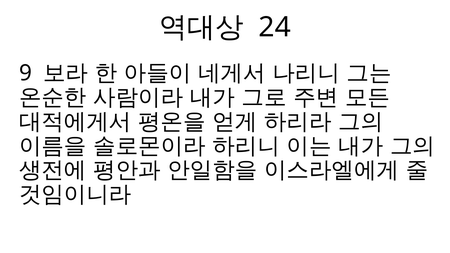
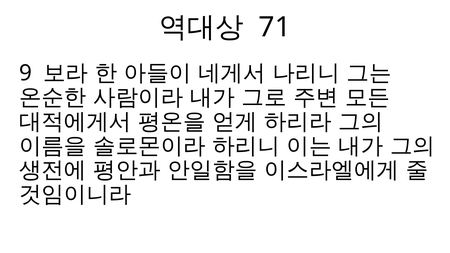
24: 24 -> 71
